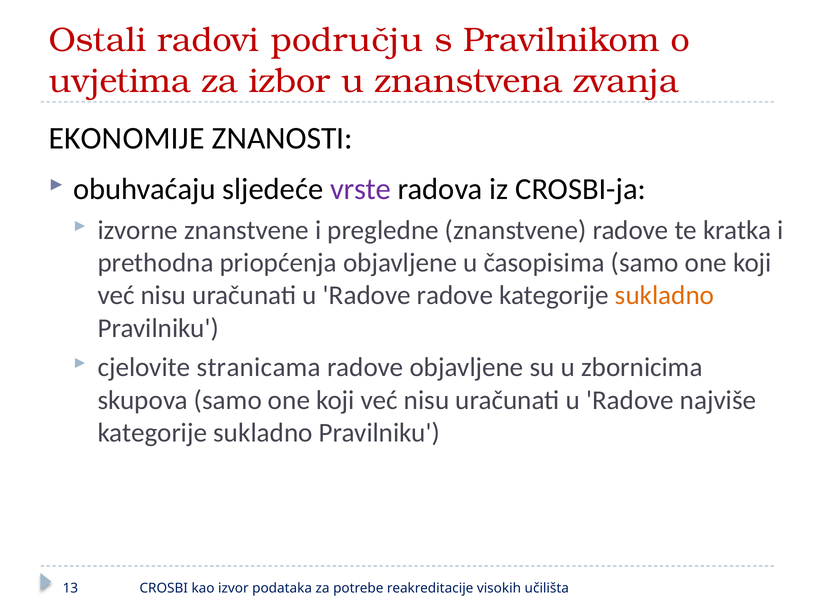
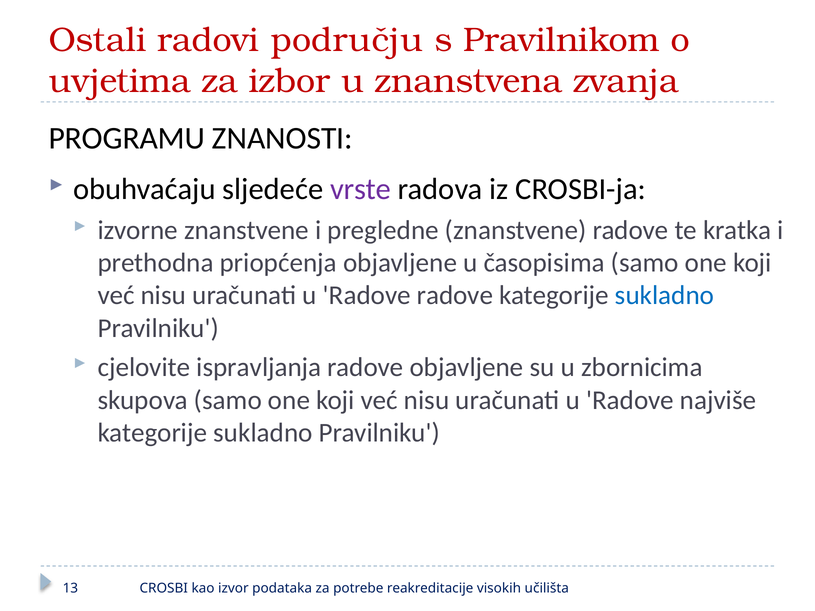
EKONOMIJE: EKONOMIJE -> PROGRAMU
sukladno at (665, 296) colour: orange -> blue
stranicama: stranicama -> ispravljanja
